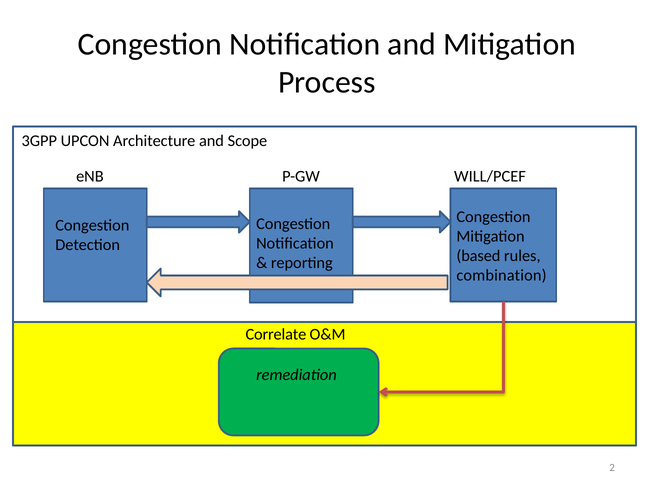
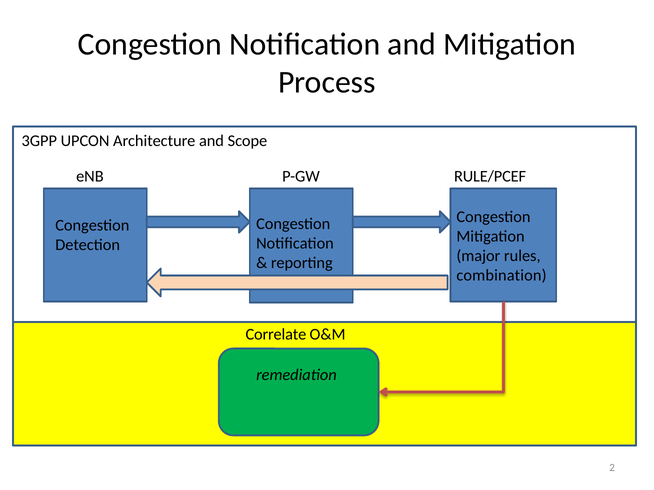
WILL/PCEF: WILL/PCEF -> RULE/PCEF
based: based -> major
